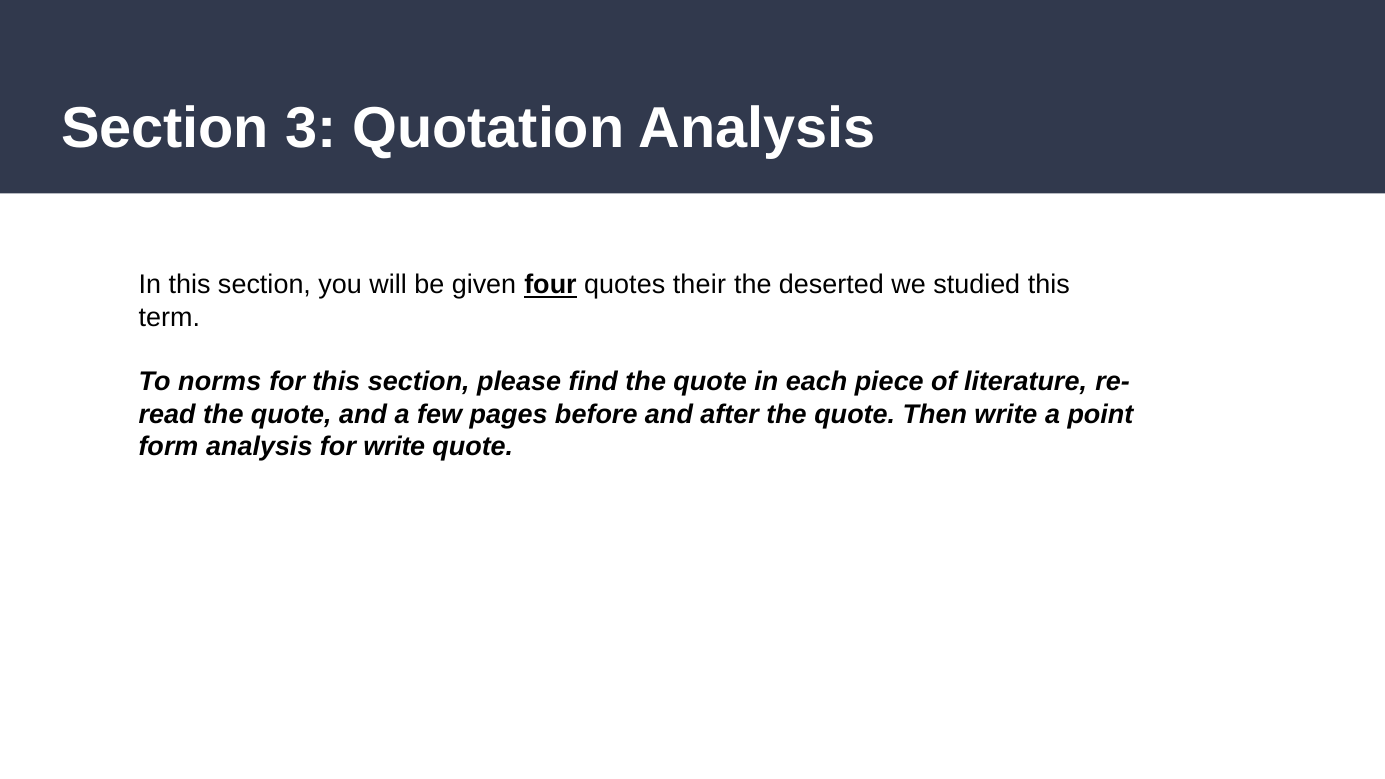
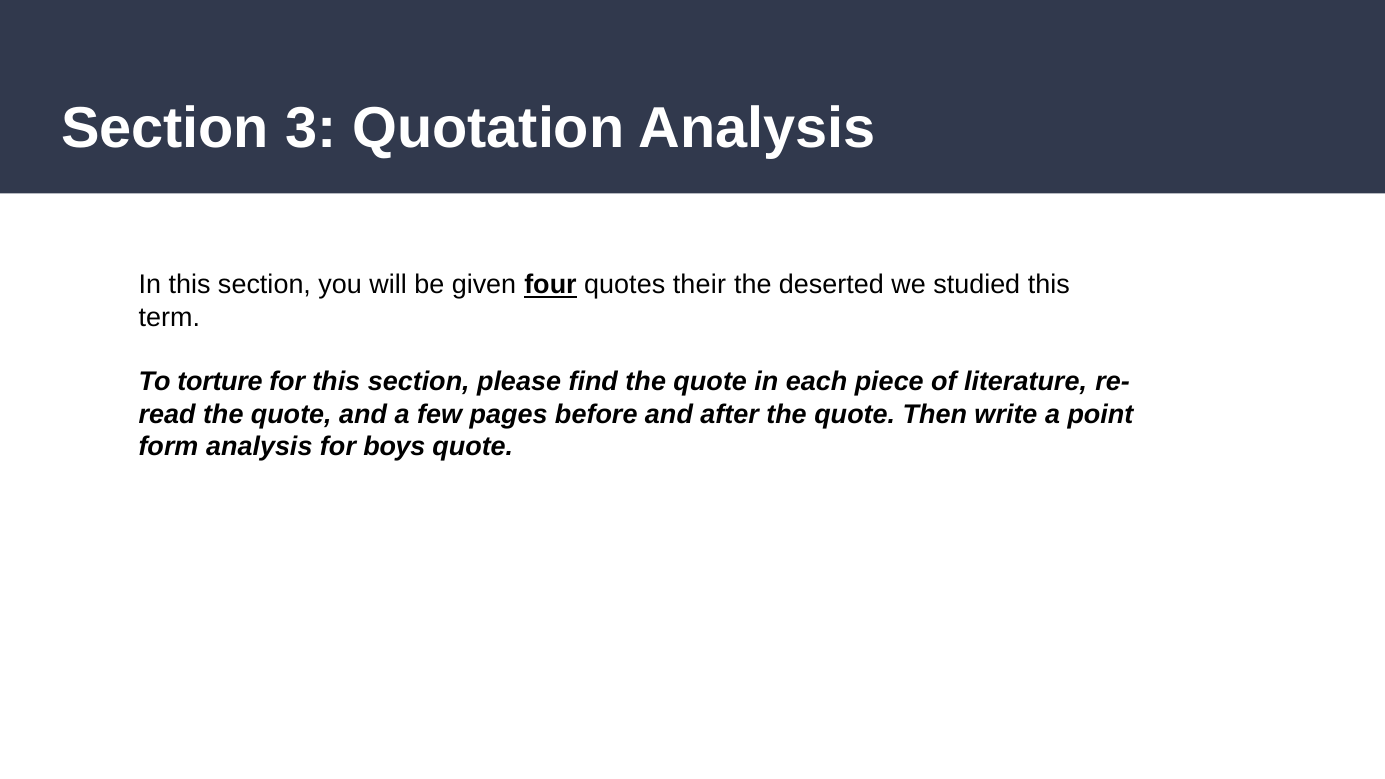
norms: norms -> torture
for write: write -> boys
